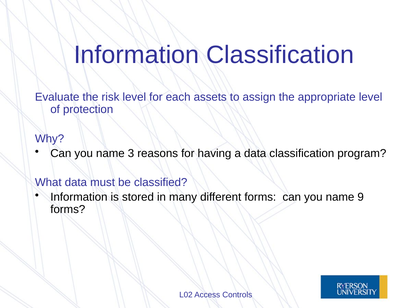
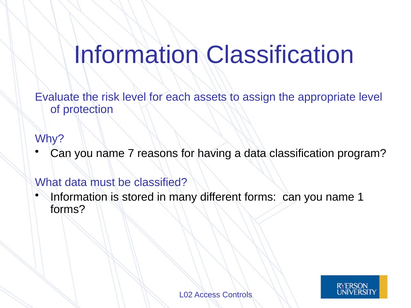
name 3: 3 -> 7
9: 9 -> 1
